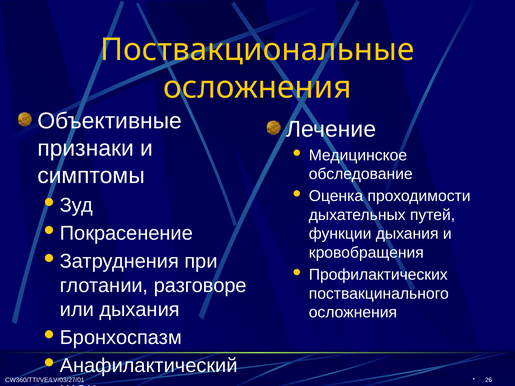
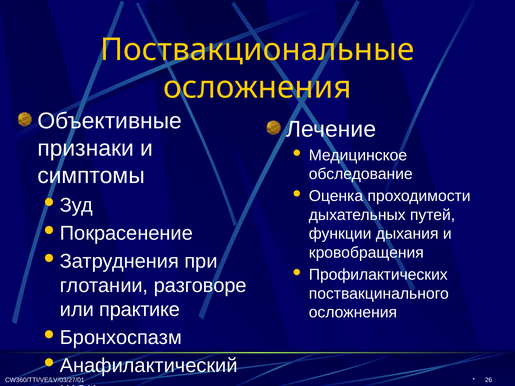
или дыхания: дыхания -> практике
